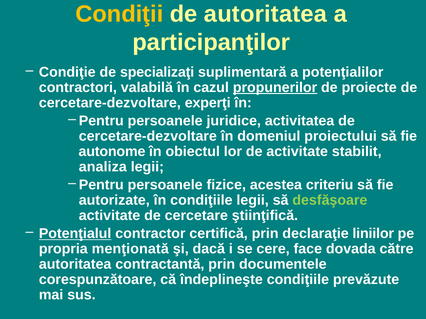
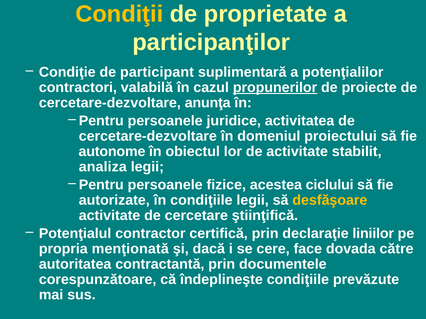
de autoritatea: autoritatea -> proprietate
specializaţi: specializaţi -> participant
experţi: experţi -> anunţa
criteriu: criteriu -> ciclului
desfăşoare colour: light green -> yellow
Potenţialul underline: present -> none
